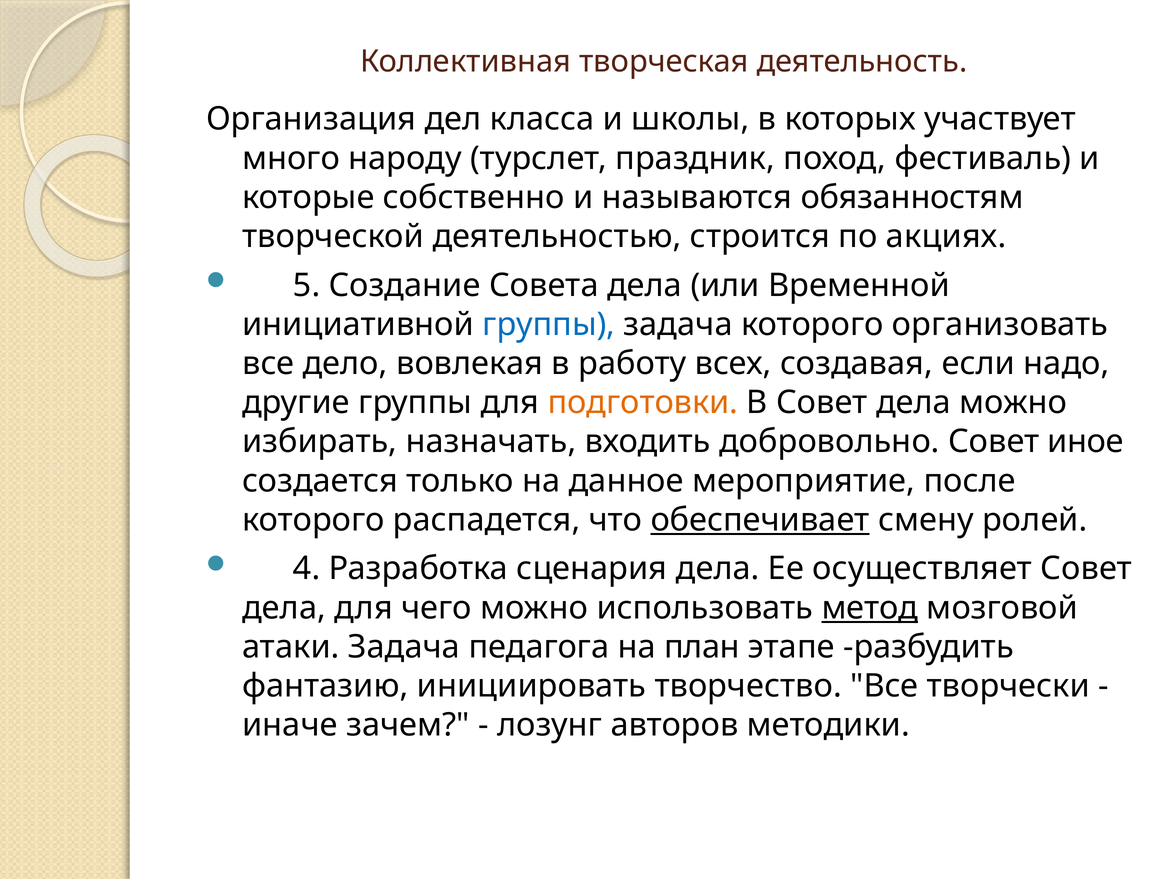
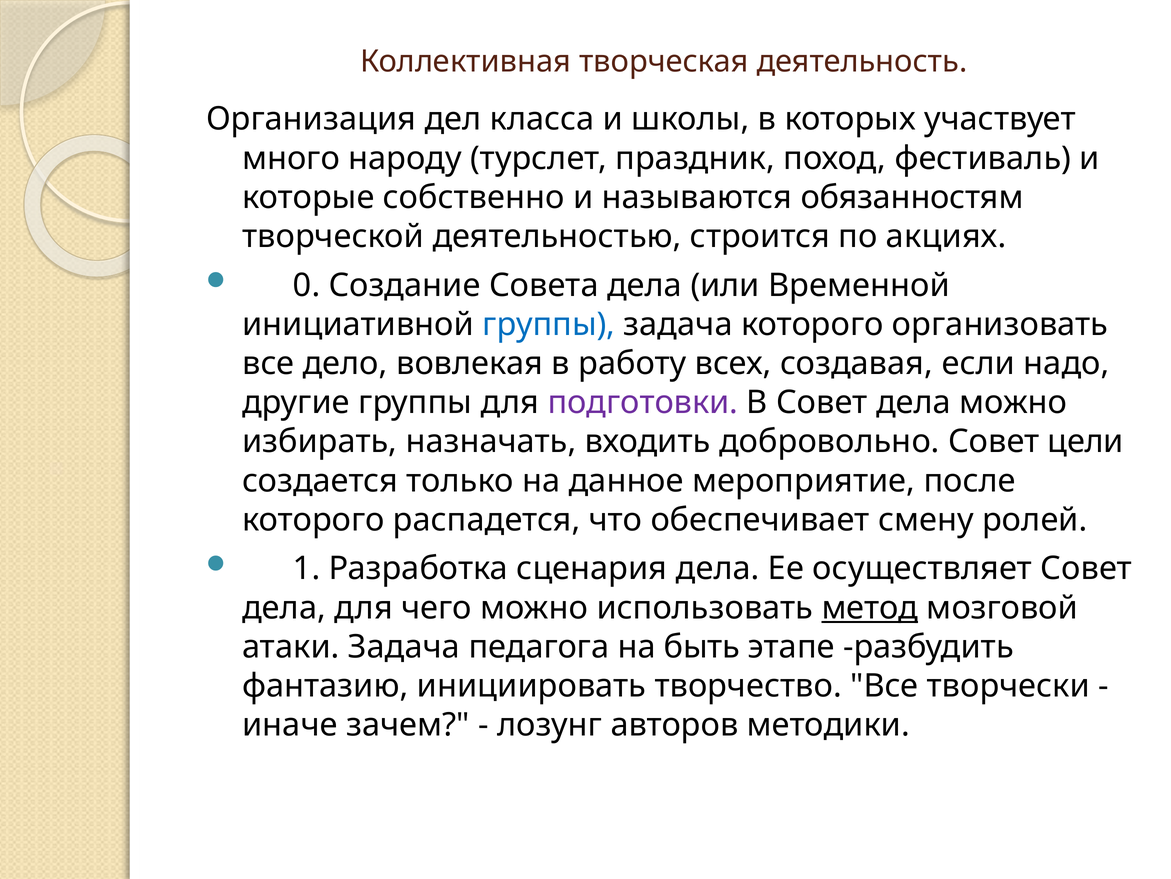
5: 5 -> 0
подготовки colour: orange -> purple
иное: иное -> цели
обеспечивает underline: present -> none
4: 4 -> 1
план: план -> быть
